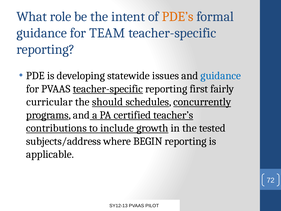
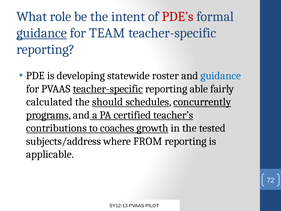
PDE’s colour: orange -> red
guidance at (42, 33) underline: none -> present
issues: issues -> roster
first: first -> able
curricular: curricular -> calculated
include: include -> coaches
BEGIN: BEGIN -> FROM
